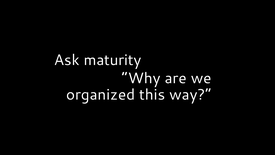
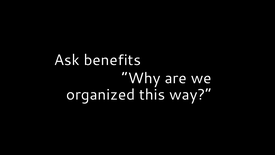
maturity: maturity -> benefits
